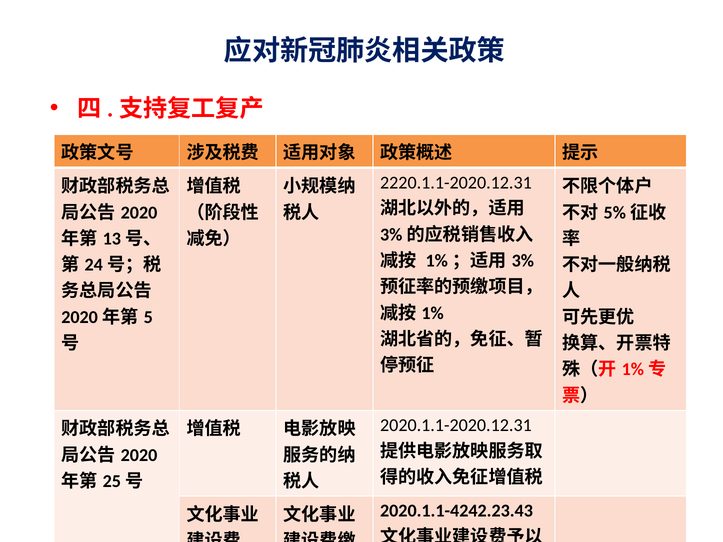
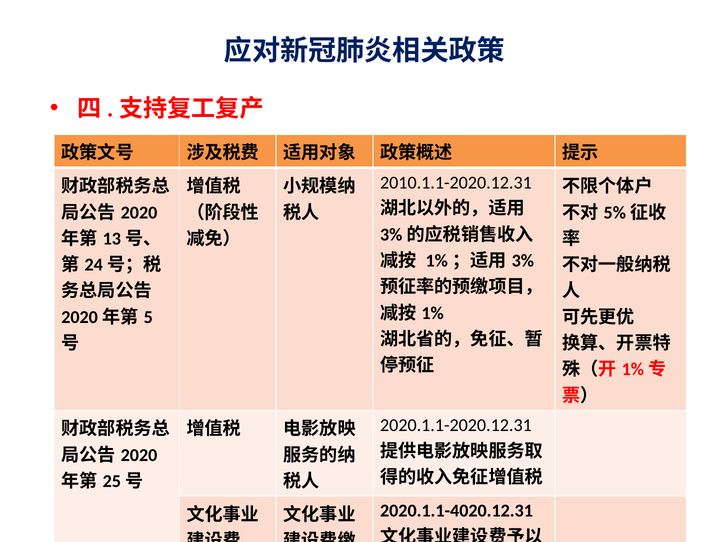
2220.1.1-2020.12.31: 2220.1.1-2020.12.31 -> 2010.1.1-2020.12.31
2020.1.1-4242.23.43: 2020.1.1-4242.23.43 -> 2020.1.1-4020.12.31
